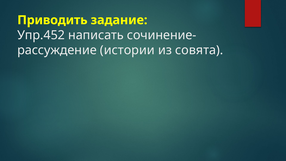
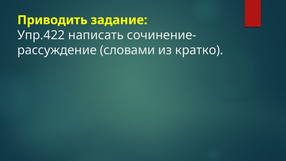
Упр.452: Упр.452 -> Упр.422
истории: истории -> словами
совята: совята -> кратко
